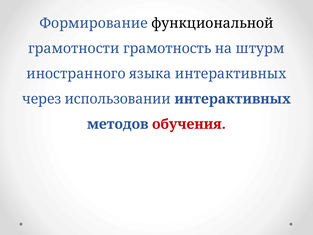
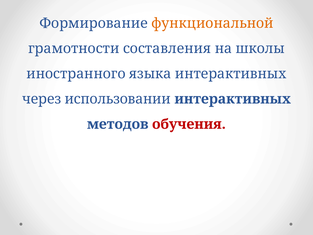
функциональной colour: black -> orange
грамотность: грамотность -> составления
штурм: штурм -> школы
